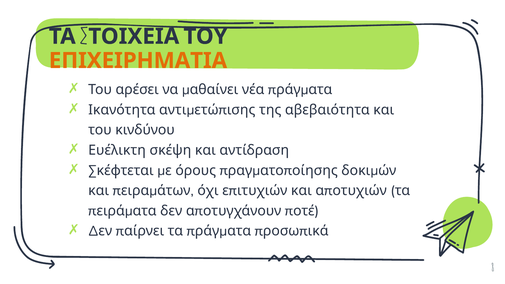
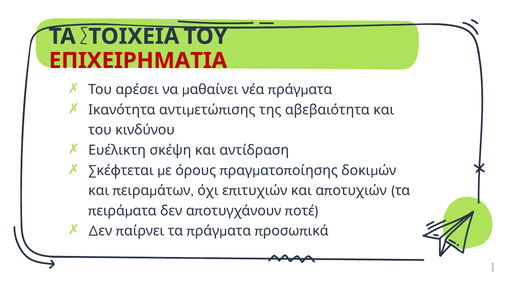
ΕΠΙΧΕΙΡΗΜΑΤΙΑ colour: orange -> red
